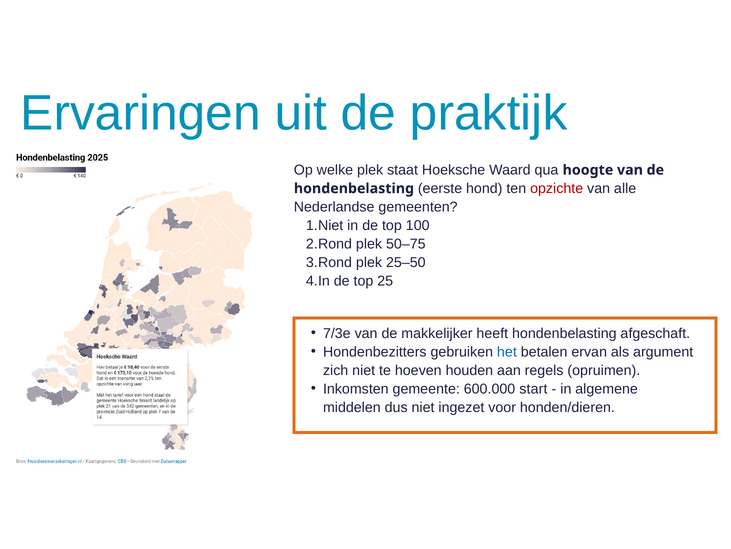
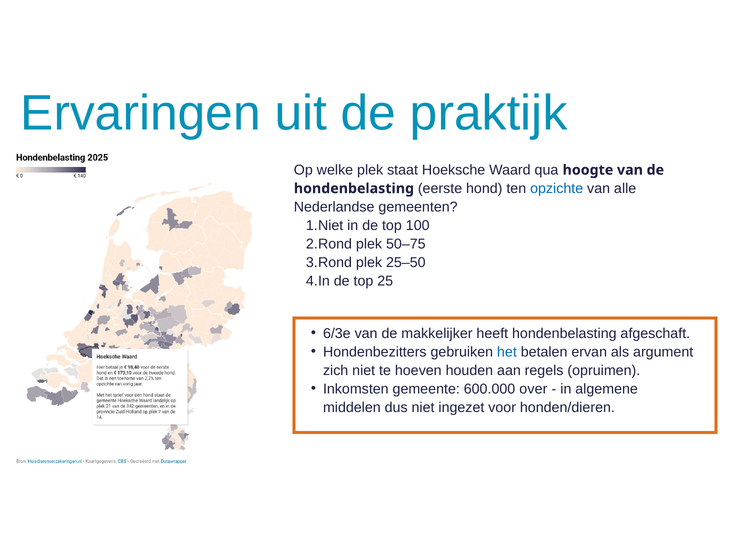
opzichte colour: red -> blue
7/3e: 7/3e -> 6/3e
start: start -> over
